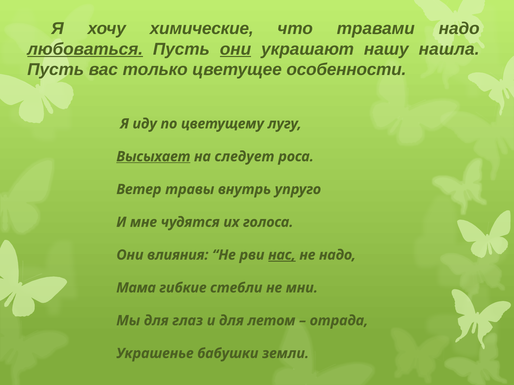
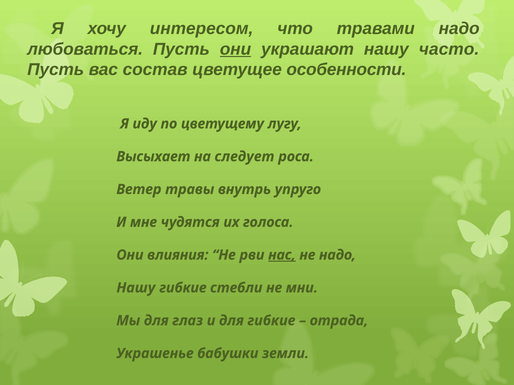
химические: химические -> интересом
любоваться underline: present -> none
нашла: нашла -> часто
только: только -> состав
Высыхает underline: present -> none
Мама at (136, 288): Мама -> Нашу
для летом: летом -> гибкие
